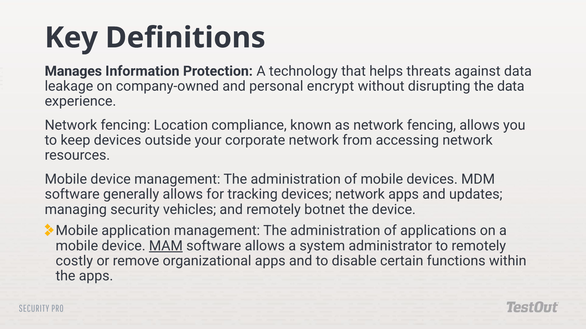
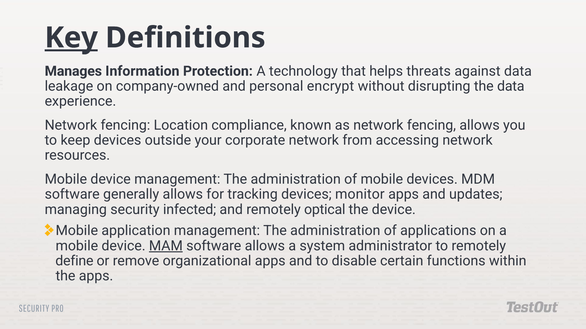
Key underline: none -> present
devices network: network -> monitor
vehicles: vehicles -> infected
botnet: botnet -> optical
costly: costly -> define
